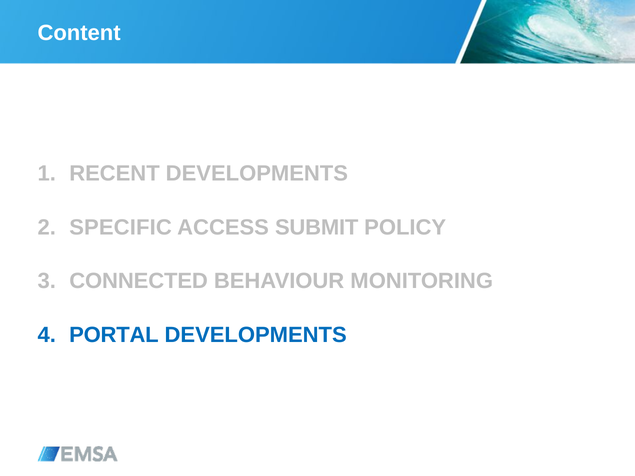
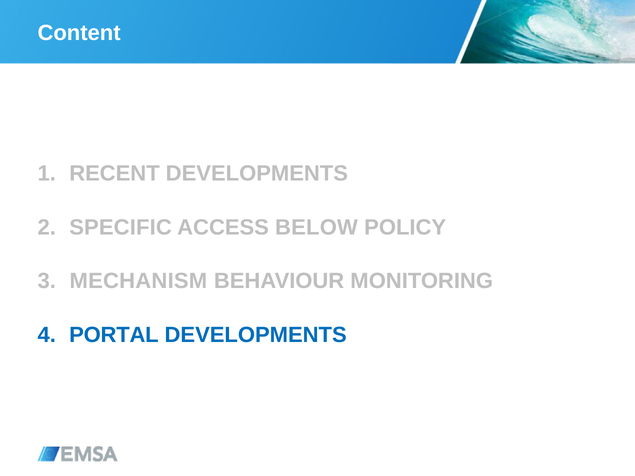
SUBMIT: SUBMIT -> BELOW
CONNECTED: CONNECTED -> MECHANISM
